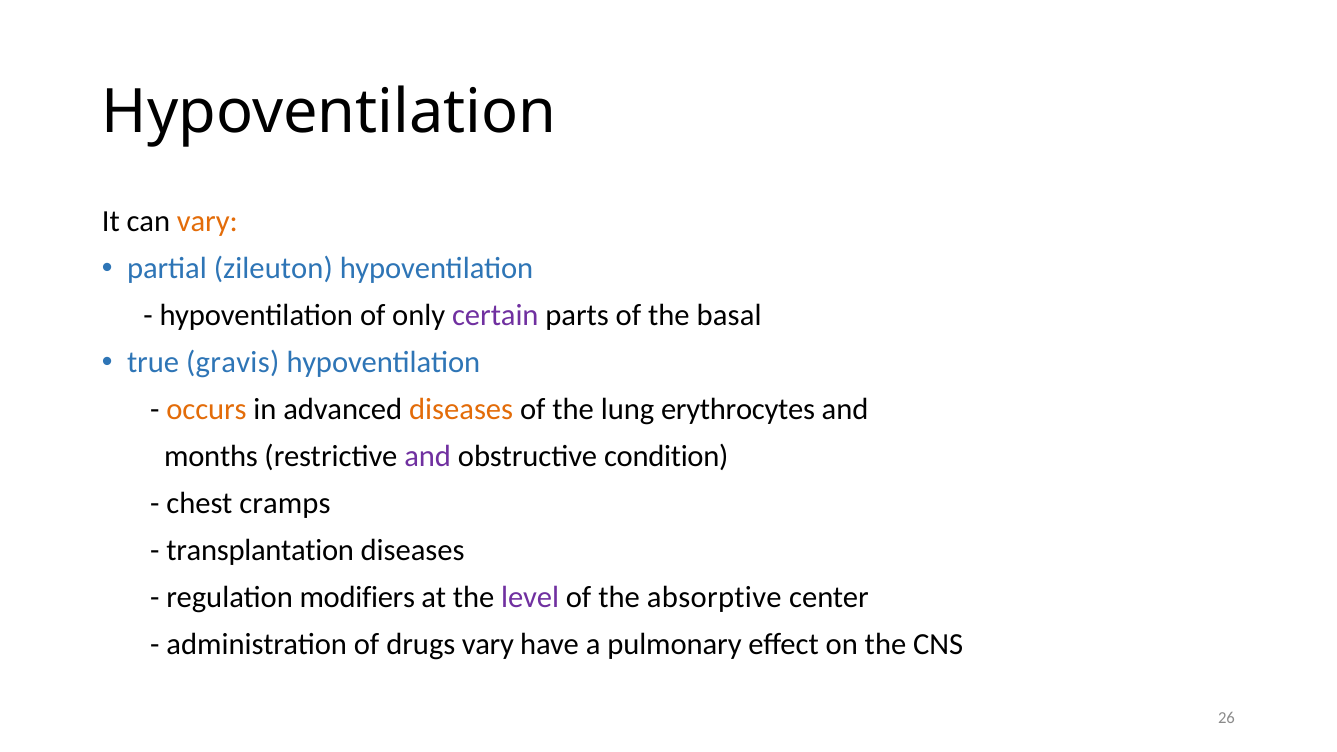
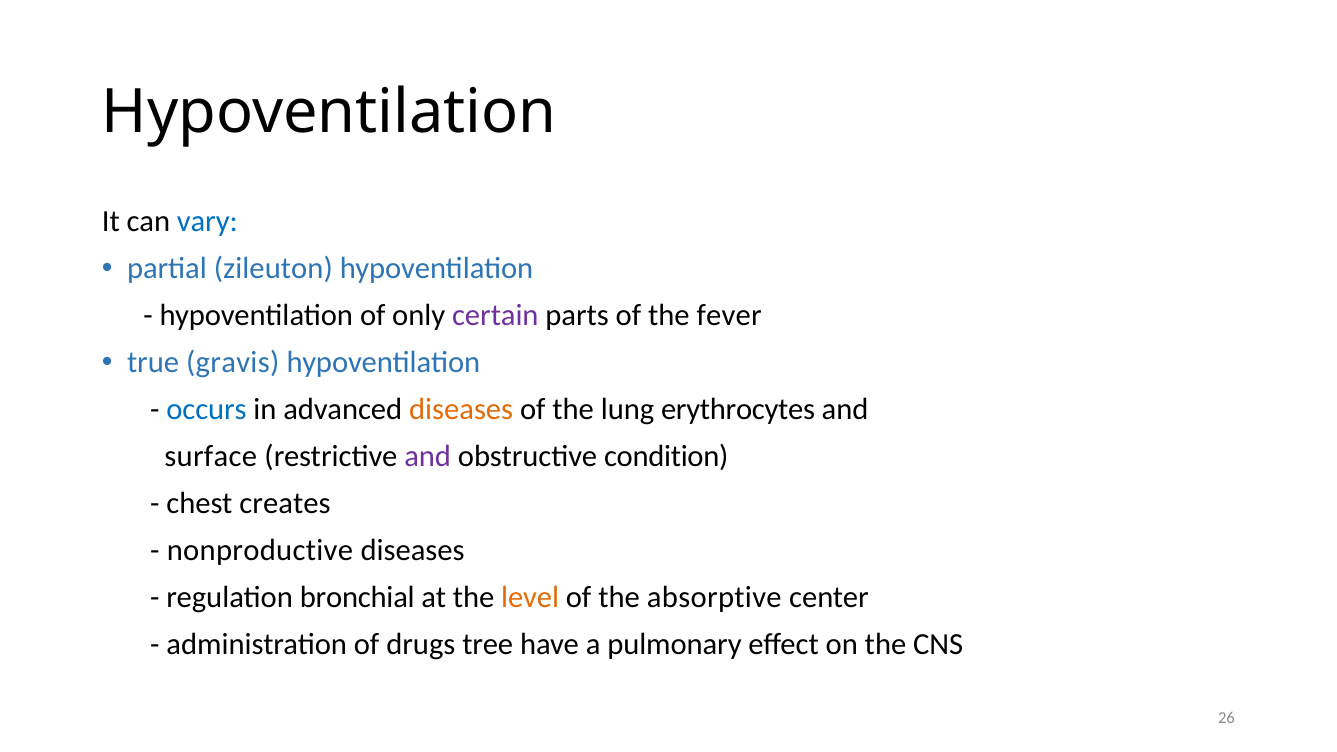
vary at (207, 222) colour: orange -> blue
basal: basal -> fever
occurs colour: orange -> blue
months: months -> surface
cramps: cramps -> creates
transplantation: transplantation -> nonproductive
modifiers: modifiers -> bronchial
level colour: purple -> orange
drugs vary: vary -> tree
